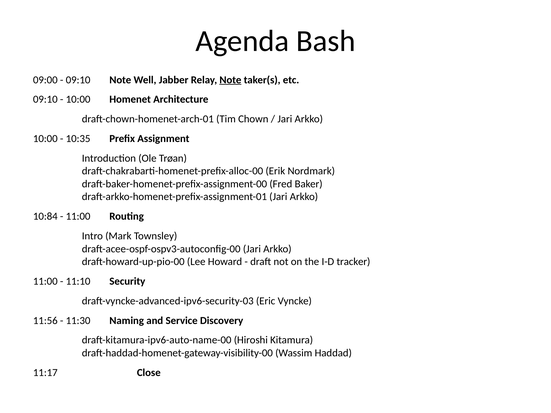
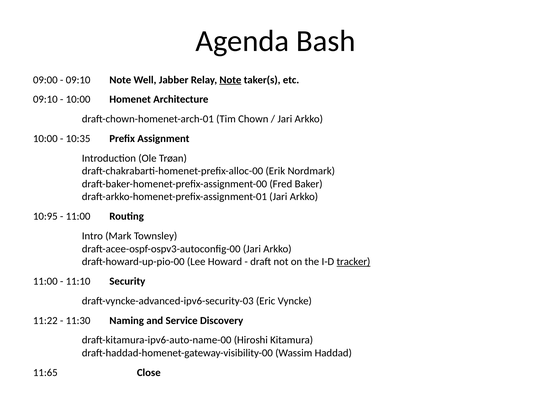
10:84: 10:84 -> 10:95
tracker underline: none -> present
11:56: 11:56 -> 11:22
11:17: 11:17 -> 11:65
